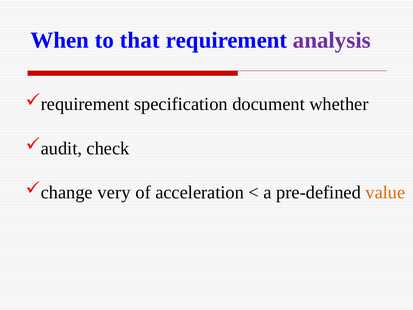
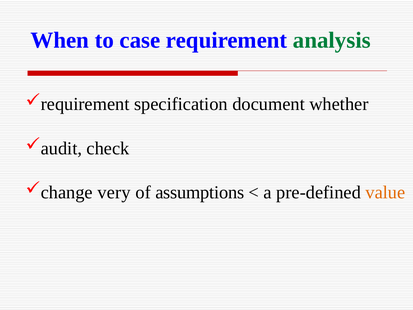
that: that -> case
analysis colour: purple -> green
acceleration: acceleration -> assumptions
